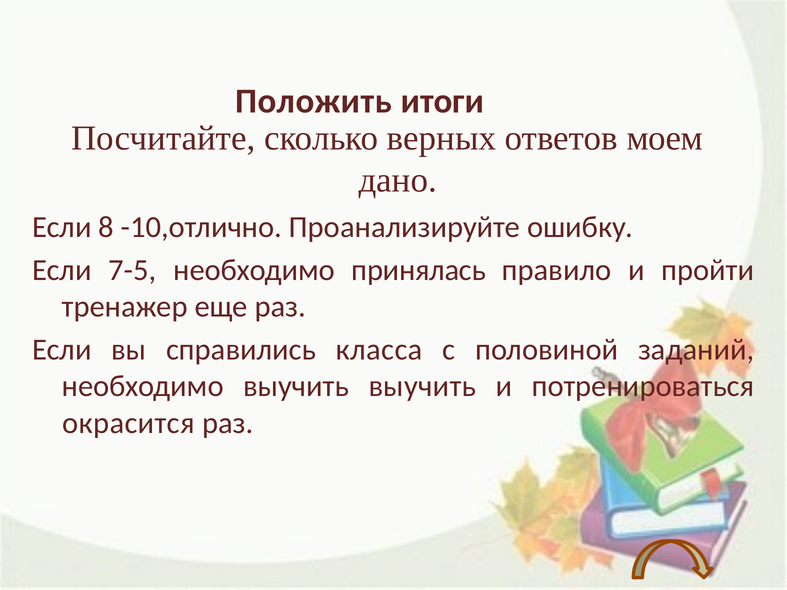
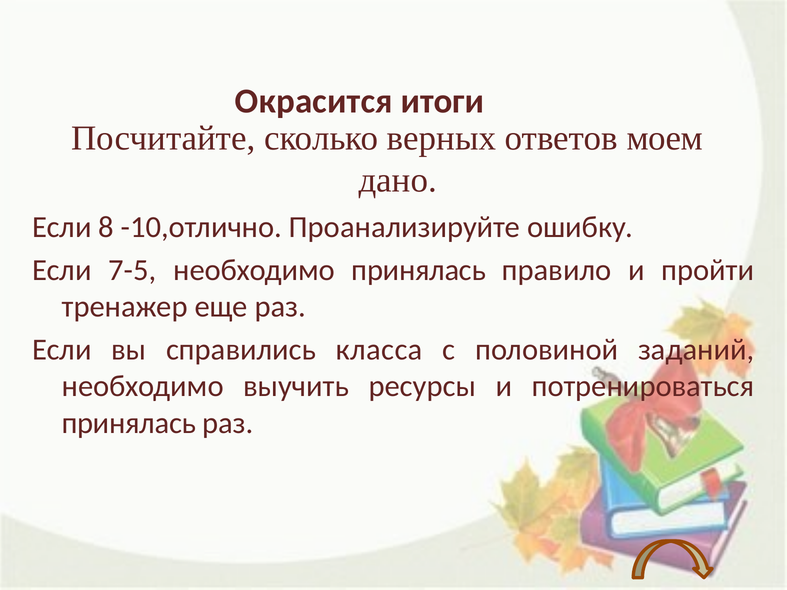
Положить: Положить -> Окрасится
выучить выучить: выучить -> ресурсы
окрасится at (128, 423): окрасится -> принялась
